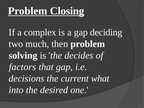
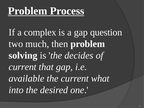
Closing: Closing -> Process
deciding: deciding -> question
factors at (22, 67): factors -> current
decisions: decisions -> available
